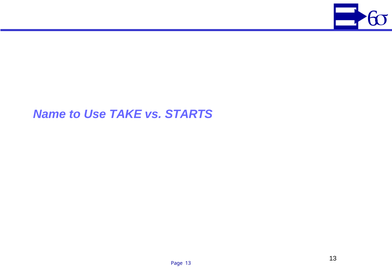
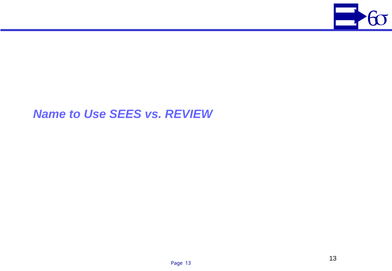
TAKE: TAKE -> SEES
STARTS: STARTS -> REVIEW
